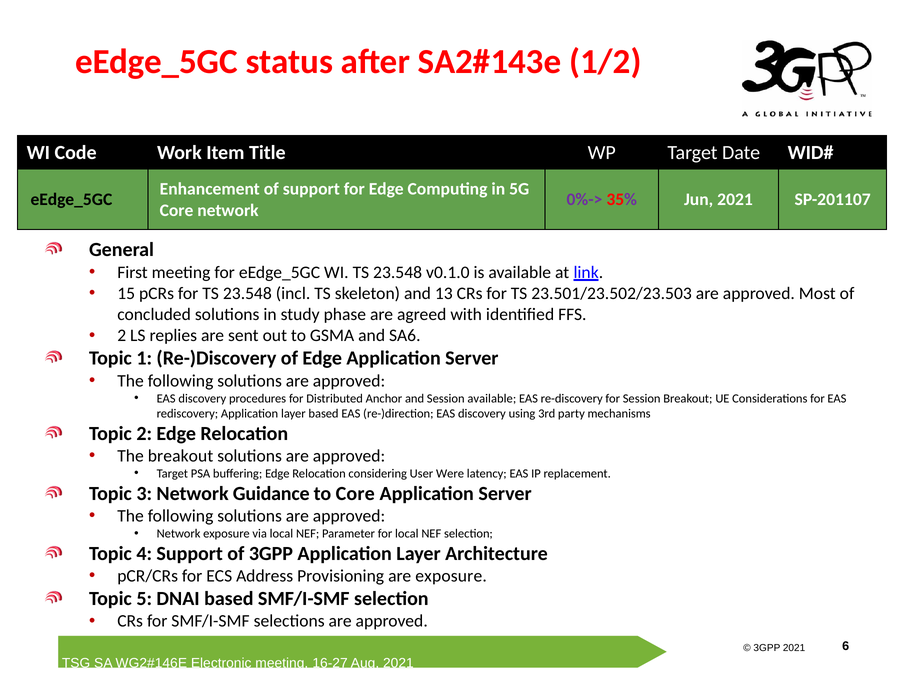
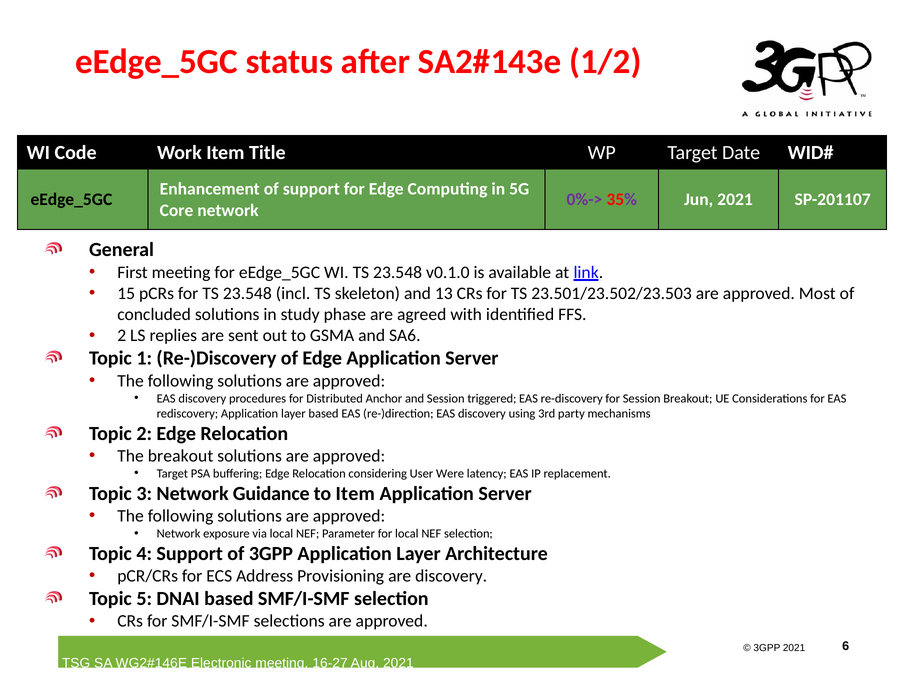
Session available: available -> triggered
to Core: Core -> Item
are exposure: exposure -> discovery
